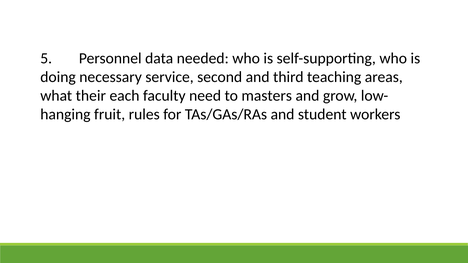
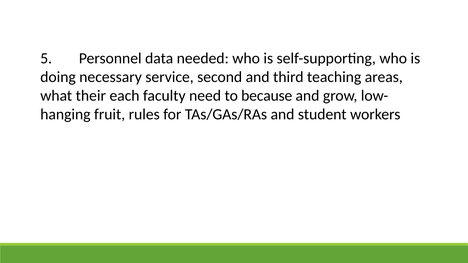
masters: masters -> because
